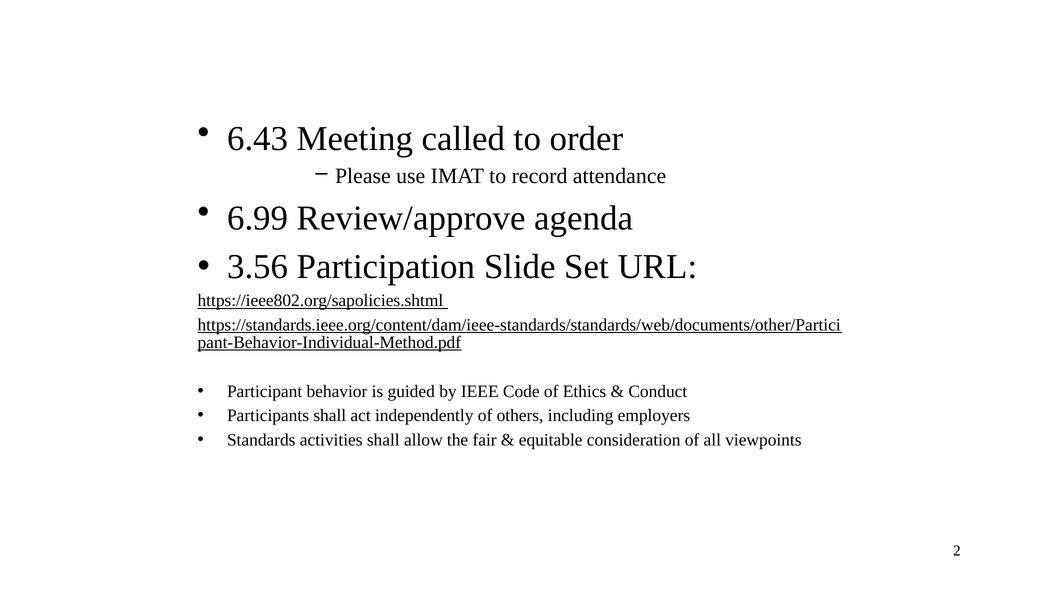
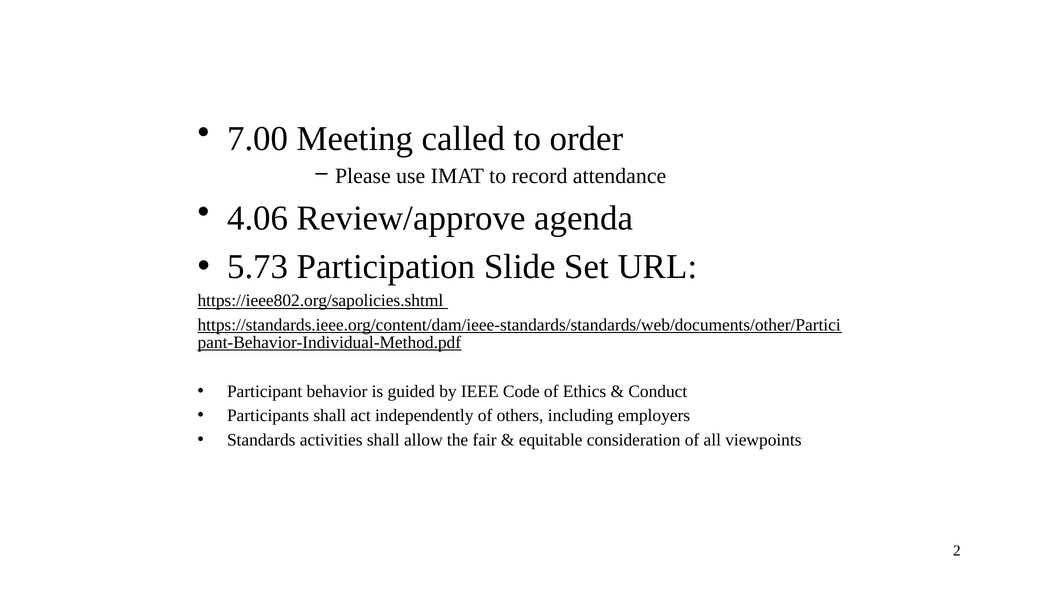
6.43: 6.43 -> 7.00
6.99: 6.99 -> 4.06
3.56: 3.56 -> 5.73
